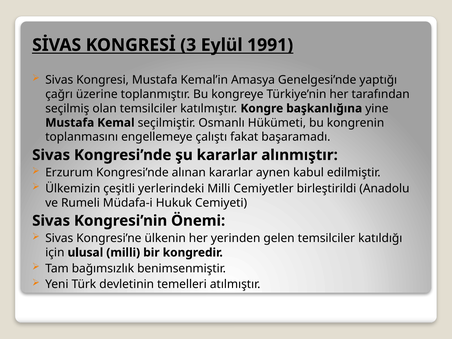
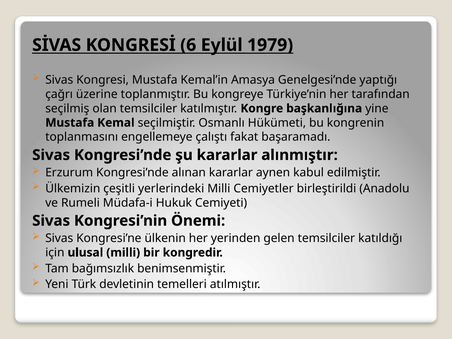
3: 3 -> 6
1991: 1991 -> 1979
